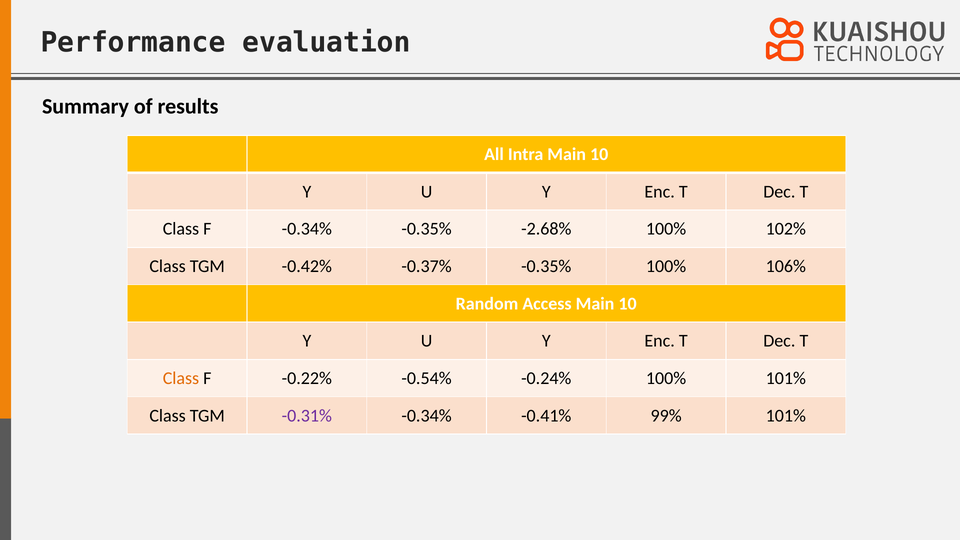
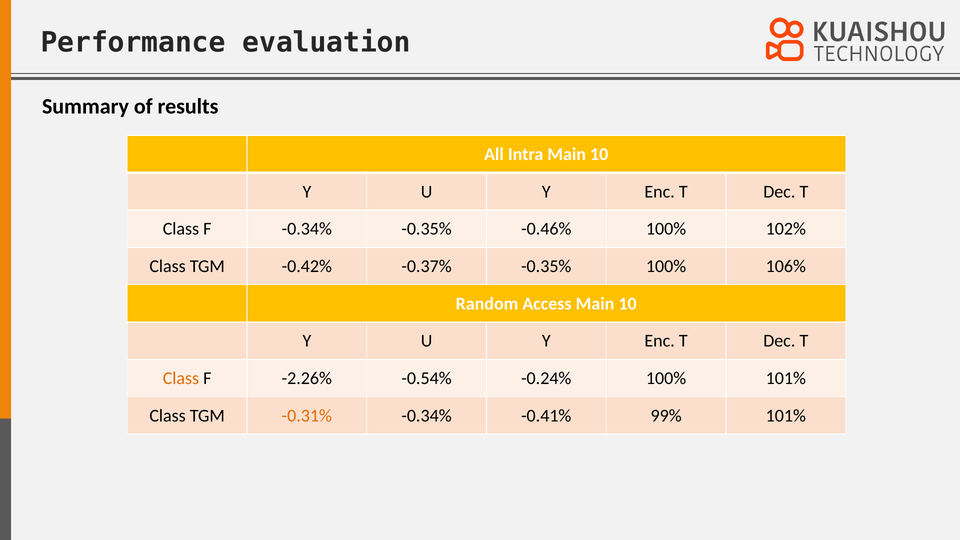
-2.68%: -2.68% -> -0.46%
-0.22%: -0.22% -> -2.26%
-0.31% colour: purple -> orange
